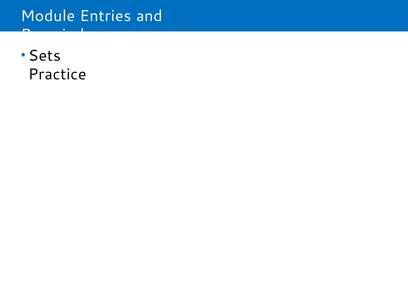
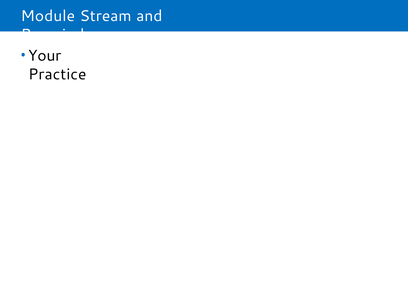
Entries: Entries -> Stream
Sets: Sets -> Your
